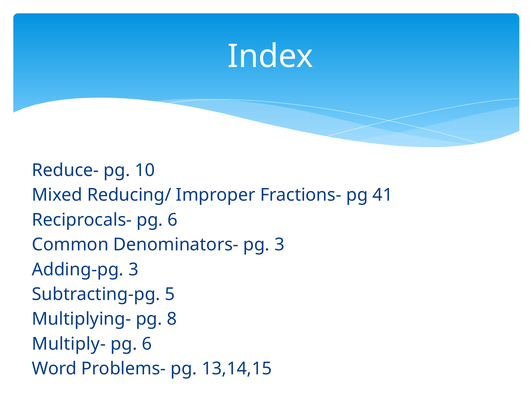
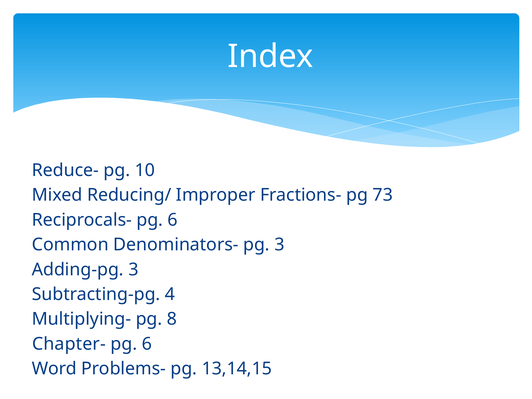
41: 41 -> 73
5: 5 -> 4
Multiply-: Multiply- -> Chapter-
